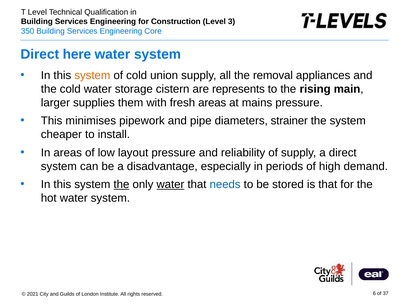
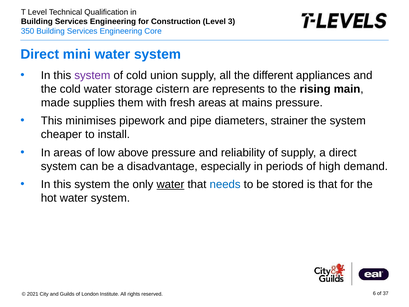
here: here -> mini
system at (92, 75) colour: orange -> purple
removal: removal -> different
larger: larger -> made
layout: layout -> above
the at (121, 184) underline: present -> none
